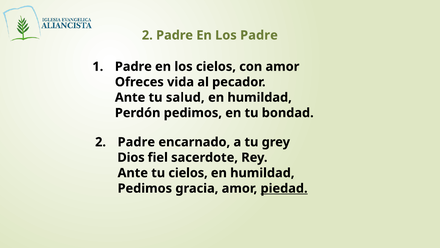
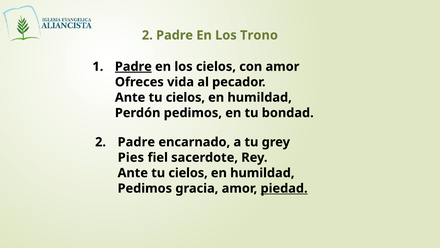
Los Padre: Padre -> Trono
Padre at (133, 66) underline: none -> present
salud at (185, 97): salud -> cielos
Dios: Dios -> Pies
